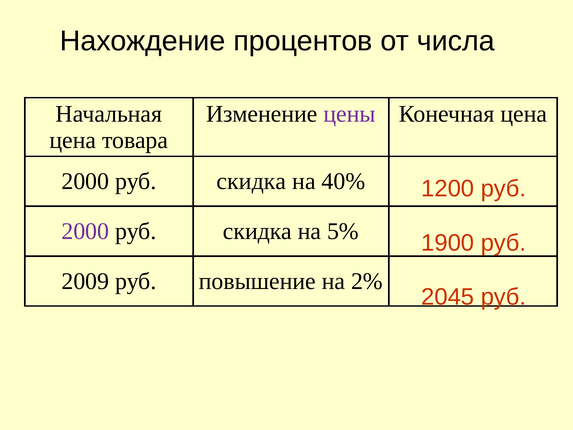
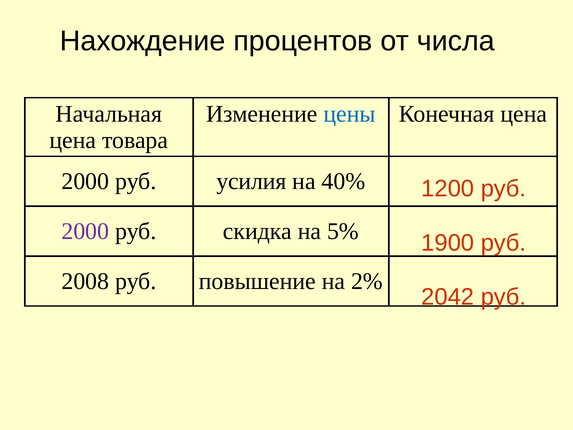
цены colour: purple -> blue
скидка at (251, 181): скидка -> усилия
2009: 2009 -> 2008
2045: 2045 -> 2042
